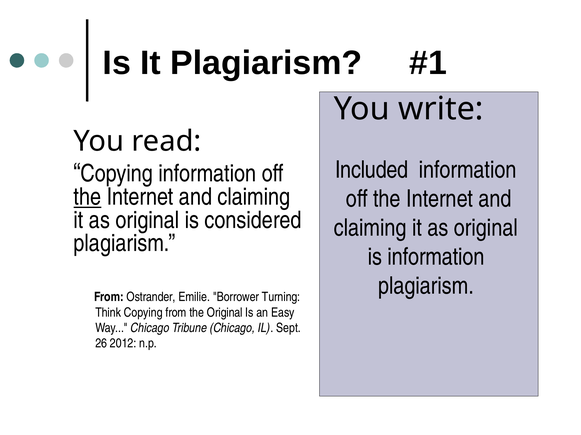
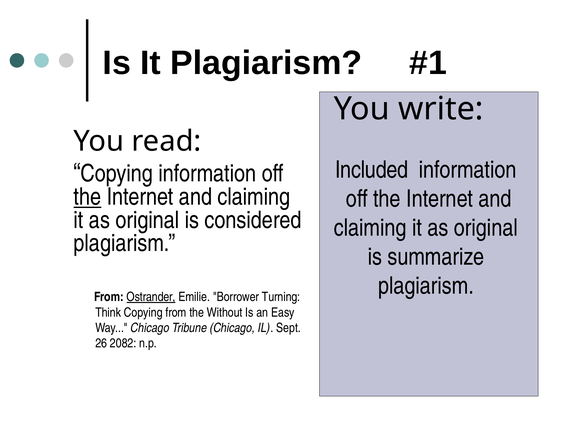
is information: information -> summarize
Ostrander underline: none -> present
the Original: Original -> Without
2012: 2012 -> 2082
